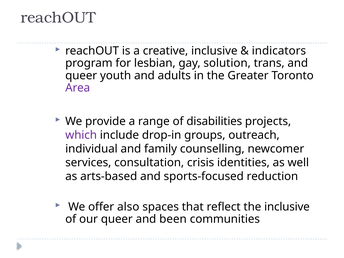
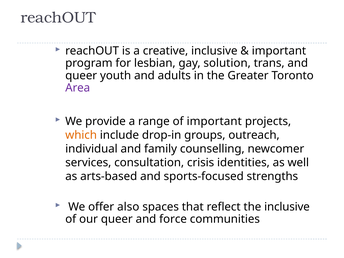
indicators at (279, 51): indicators -> important
of disabilities: disabilities -> important
which colour: purple -> orange
reduction: reduction -> strengths
been: been -> force
